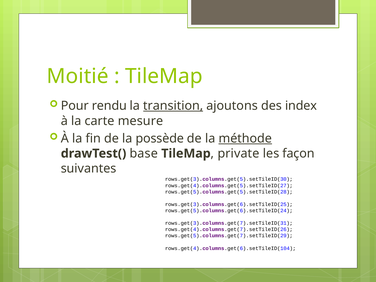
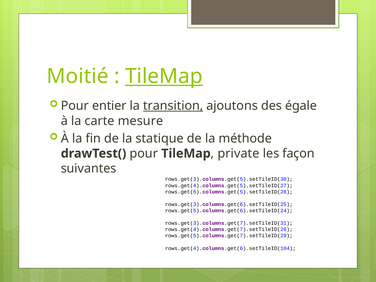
TileMap at (164, 76) underline: none -> present
rendu: rendu -> entier
index: index -> égale
possède: possède -> statique
méthode underline: present -> none
drawTest( base: base -> pour
